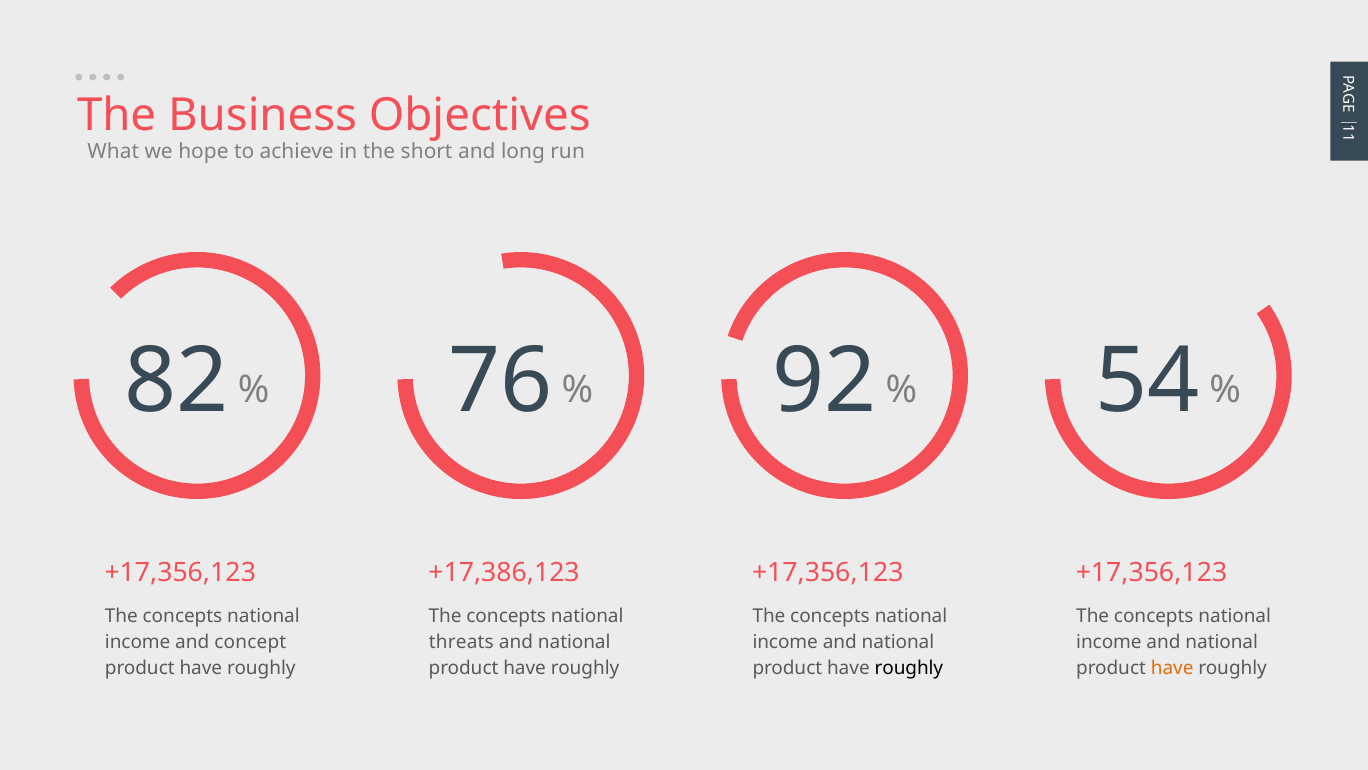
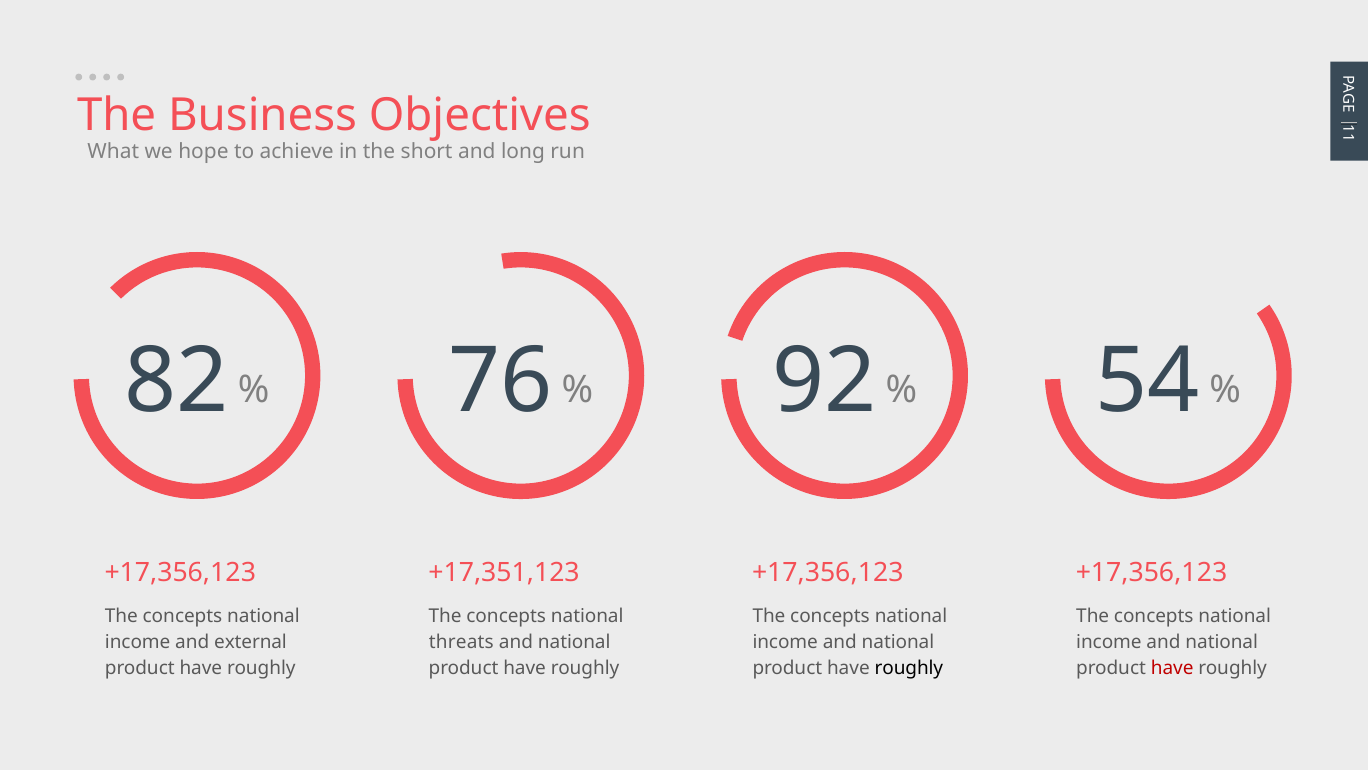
+17,386,123: +17,386,123 -> +17,351,123
concept: concept -> external
have at (1172, 668) colour: orange -> red
